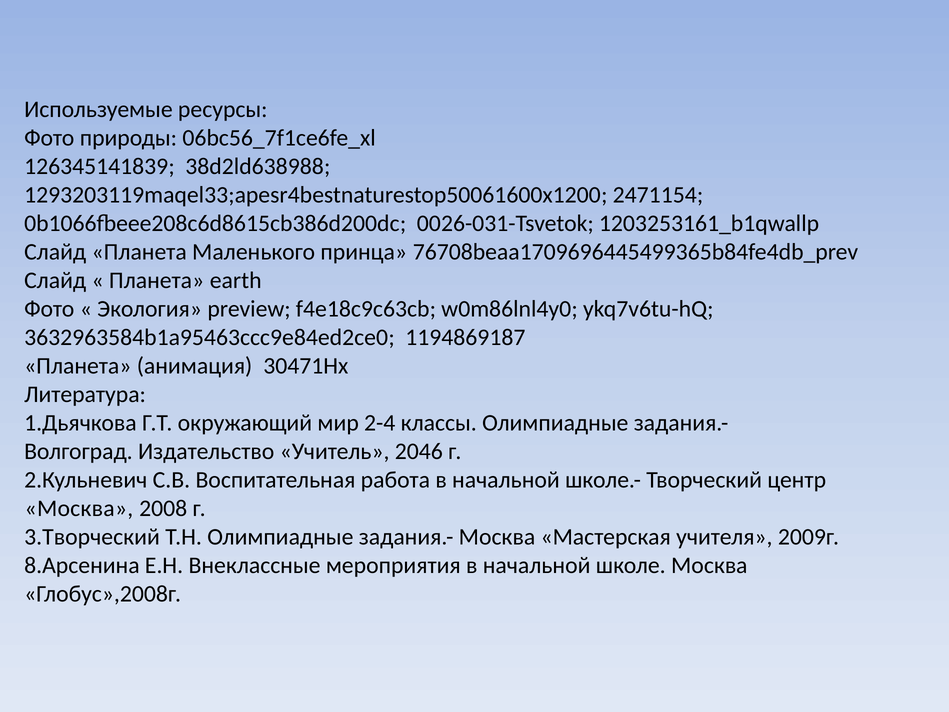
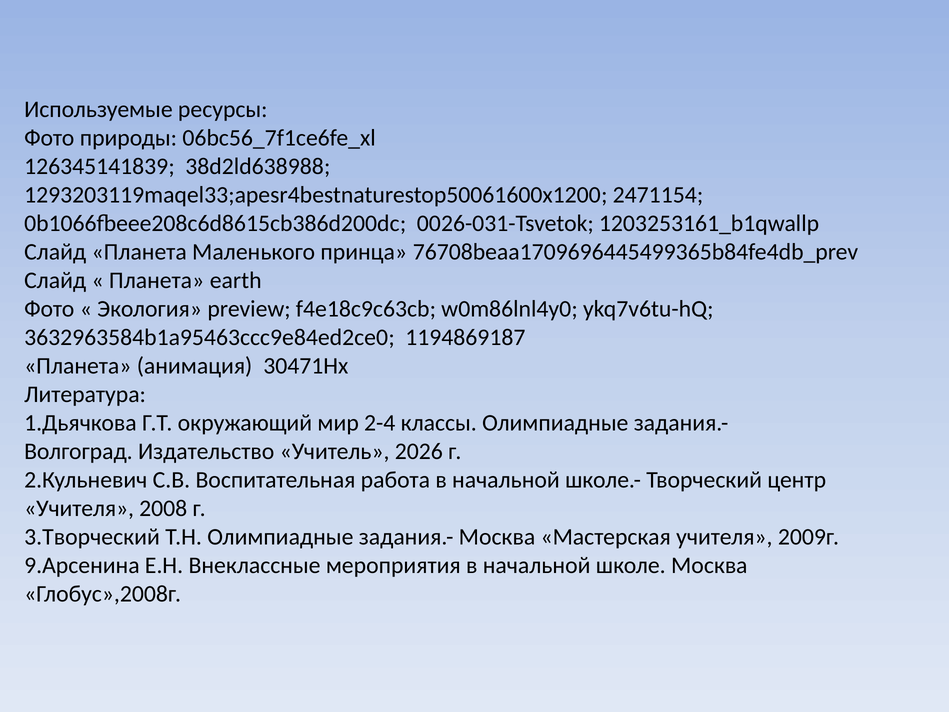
2046: 2046 -> 2026
Москва at (79, 508): Москва -> Учителя
8.Арсенина: 8.Арсенина -> 9.Арсенина
